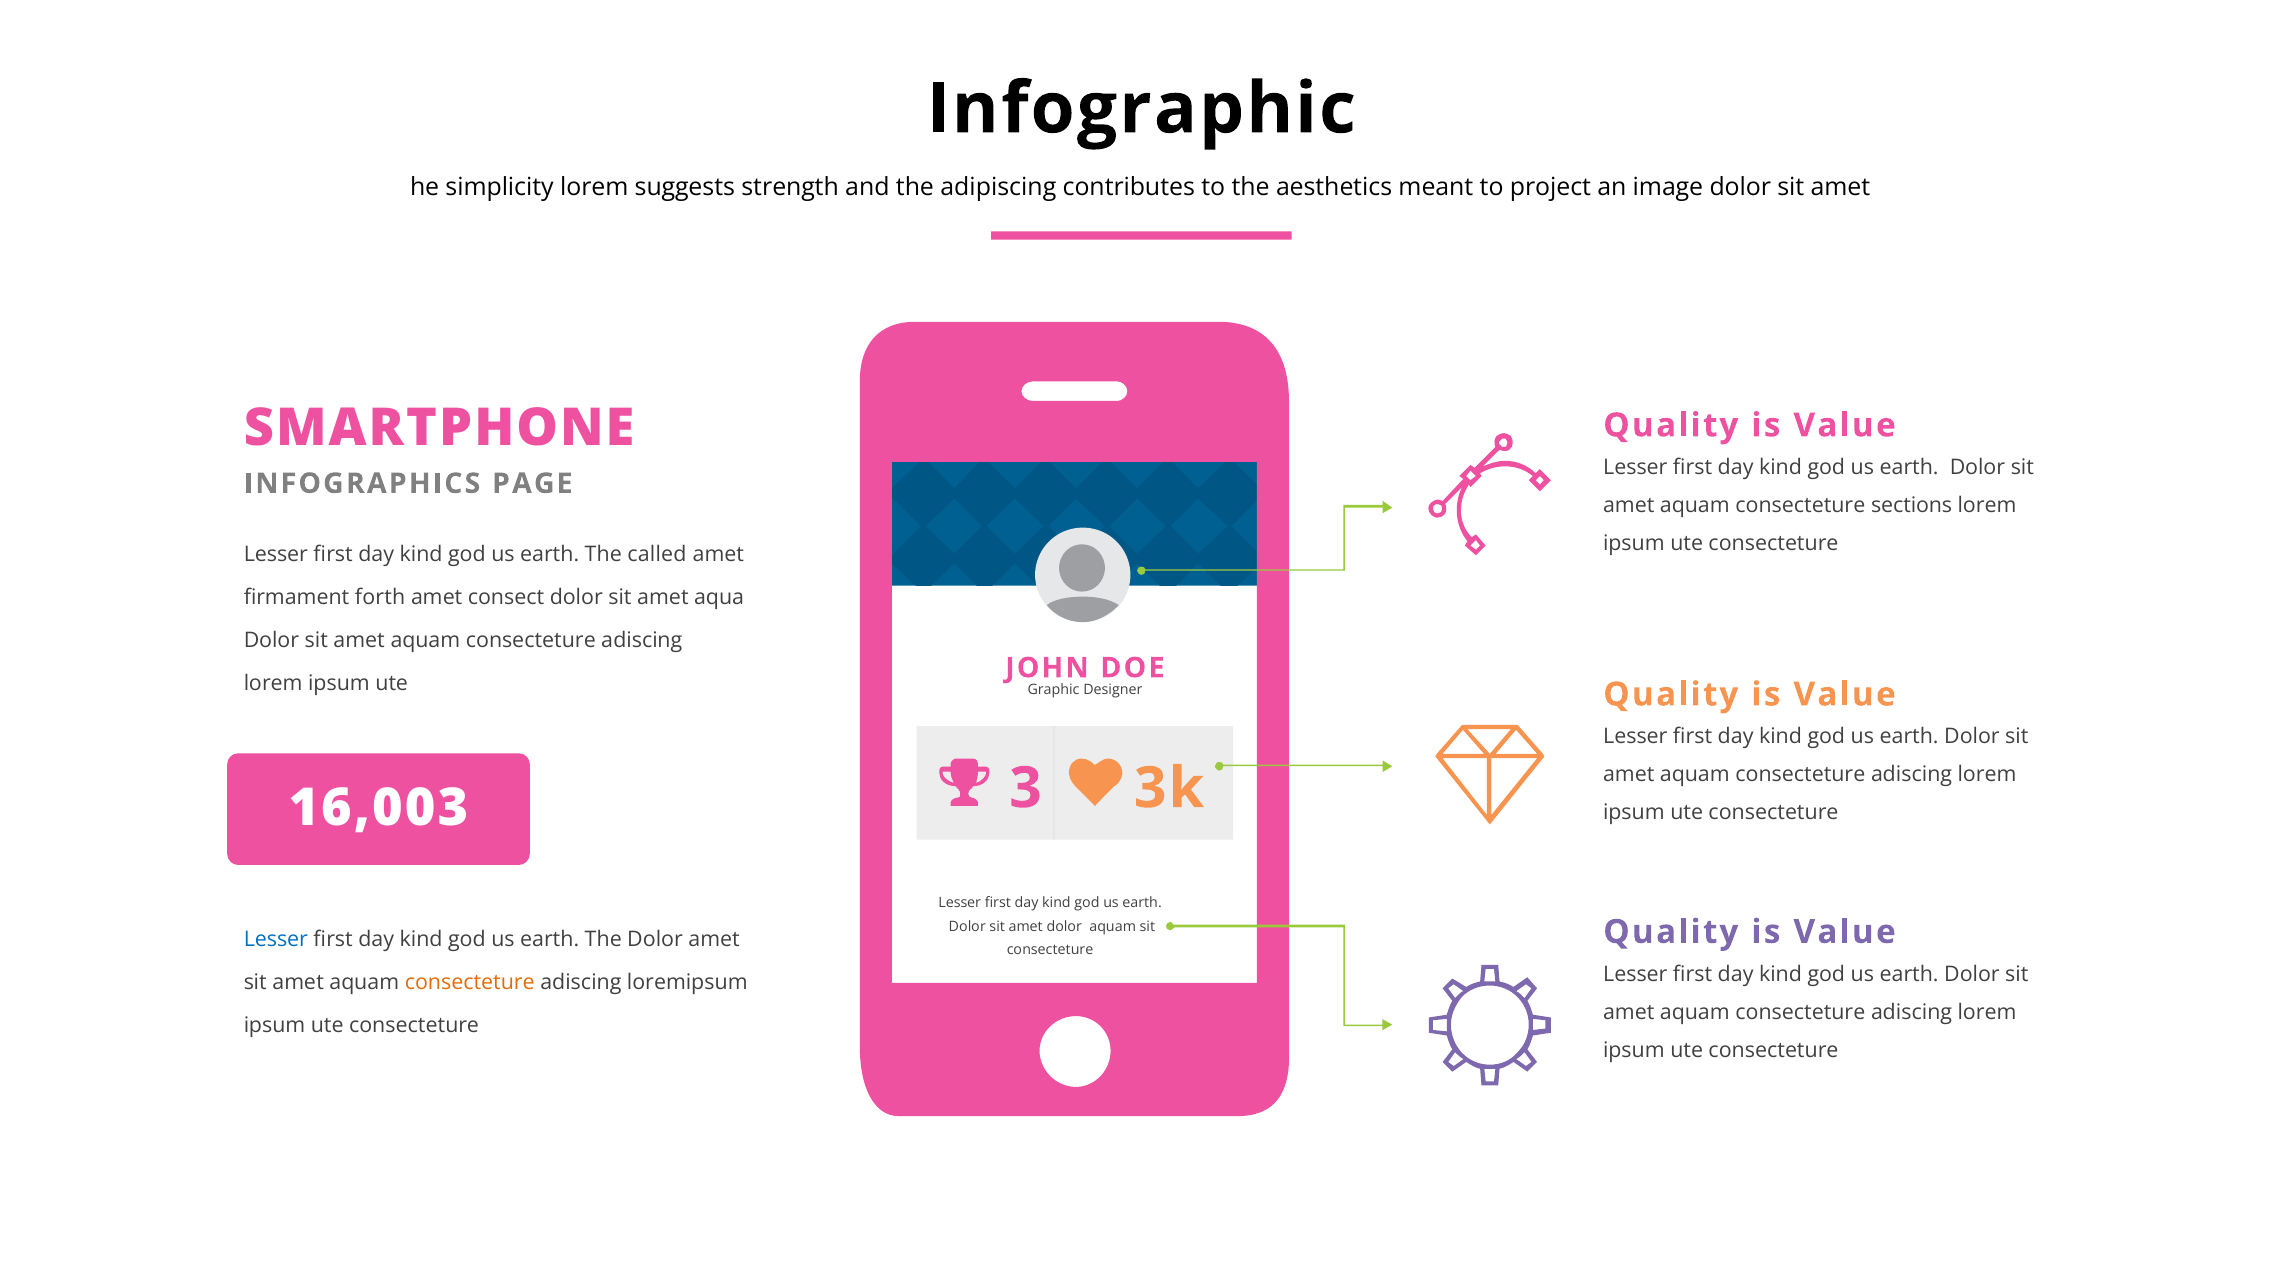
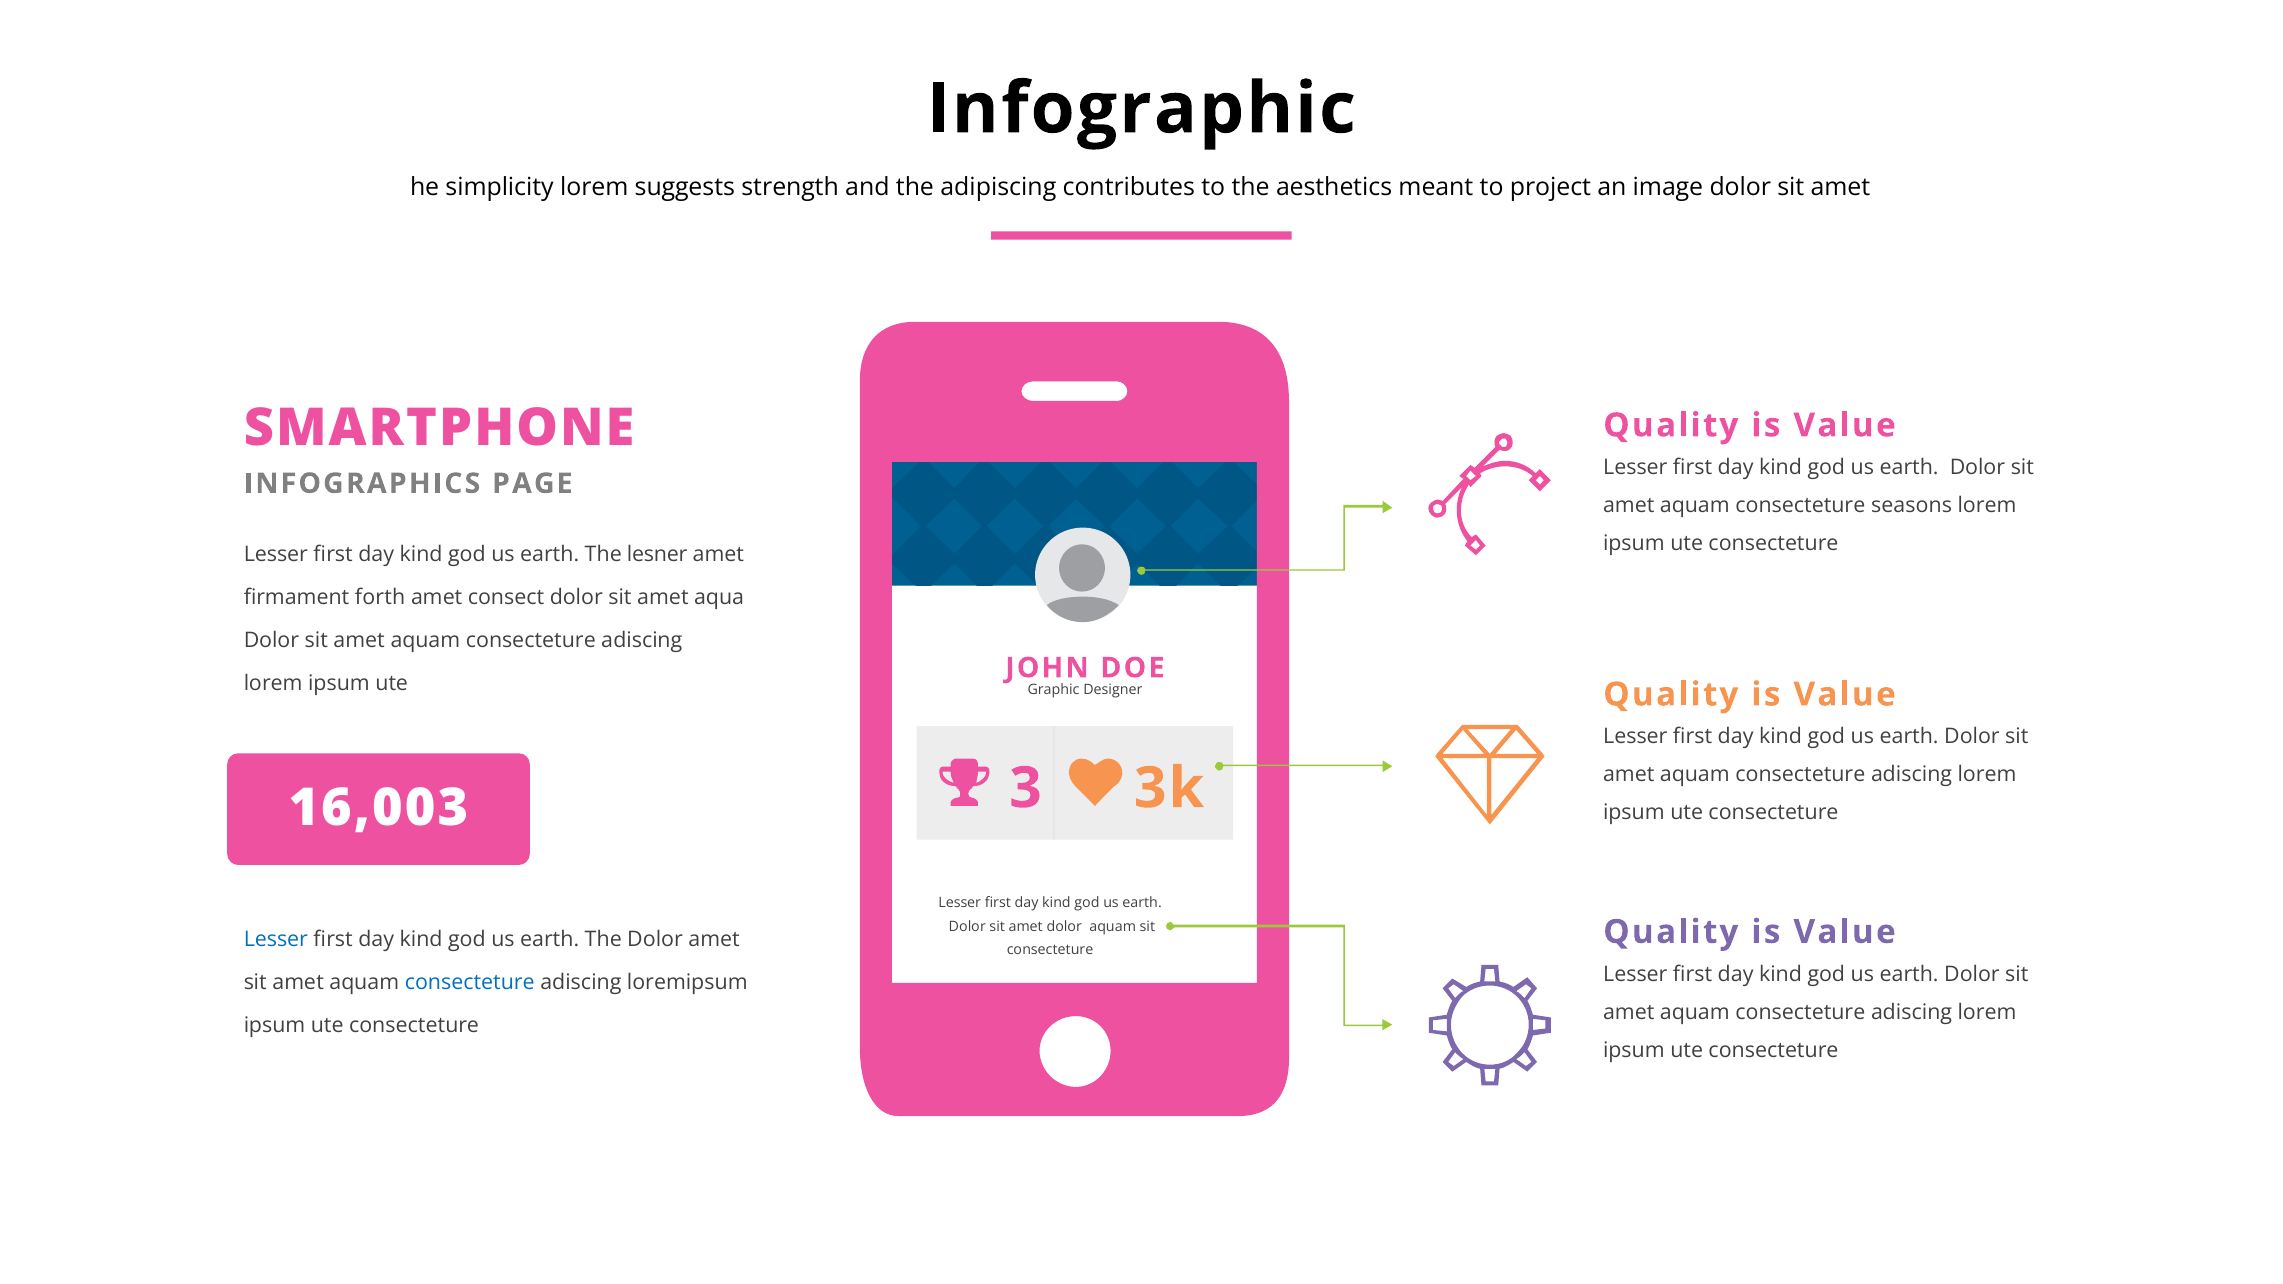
sections: sections -> seasons
called: called -> lesner
consecteture at (470, 982) colour: orange -> blue
